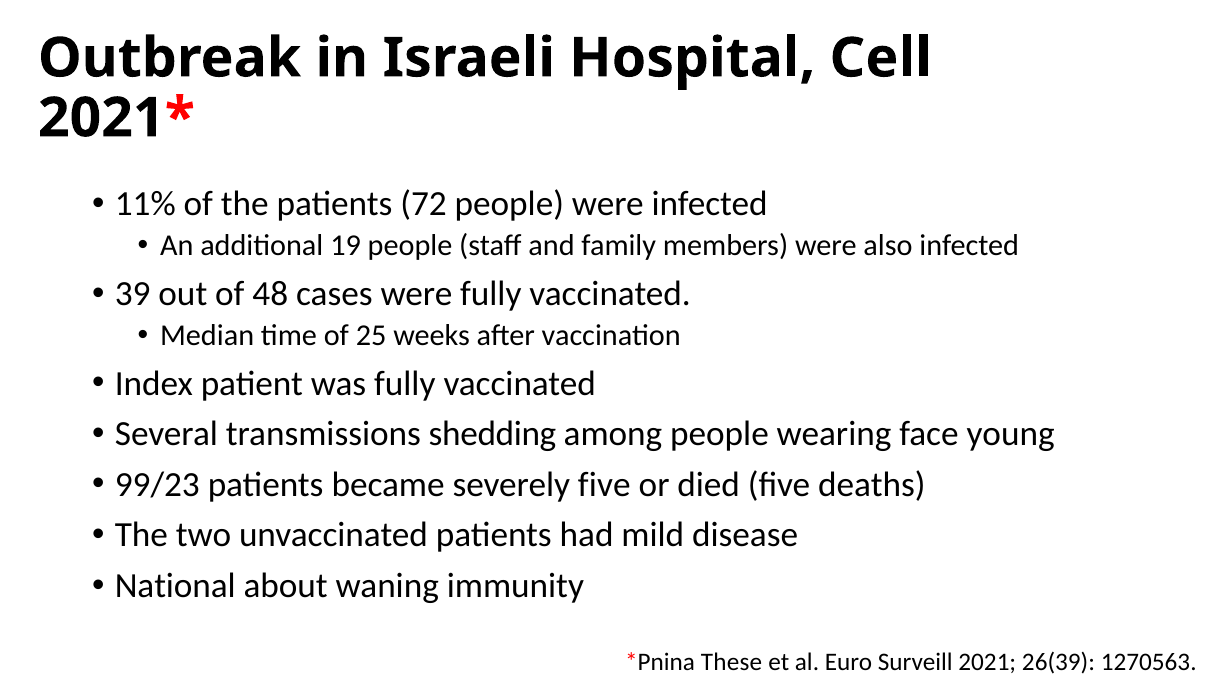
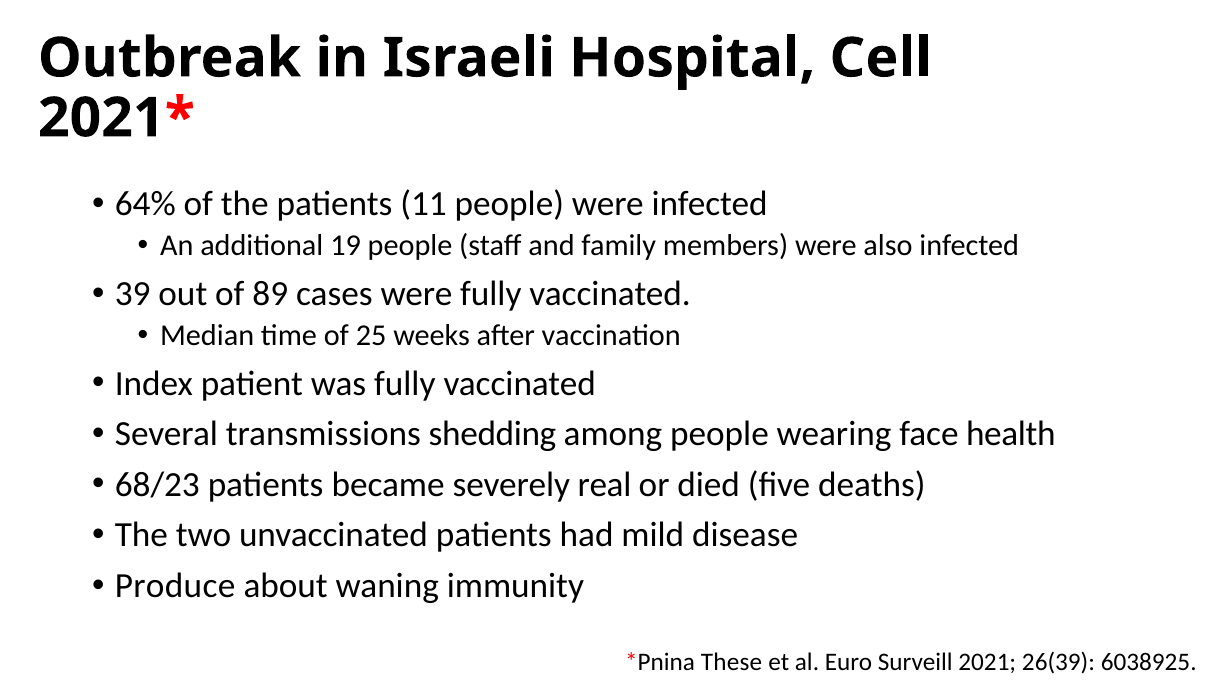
11%: 11% -> 64%
72: 72 -> 11
48: 48 -> 89
young: young -> health
99/23: 99/23 -> 68/23
severely five: five -> real
National: National -> Produce
1270563: 1270563 -> 6038925
